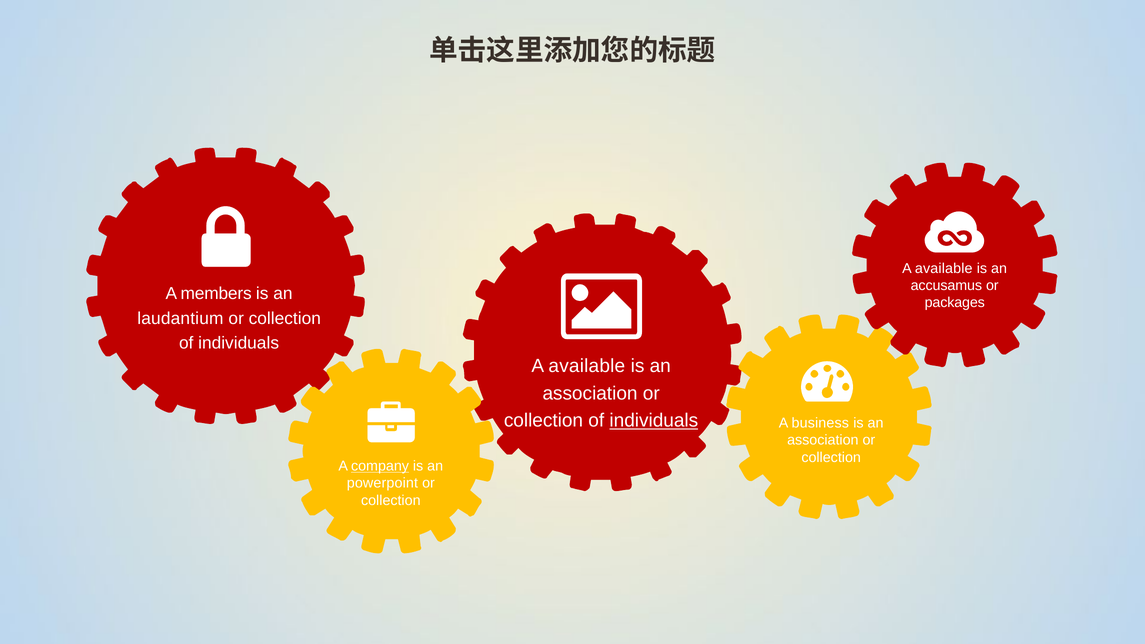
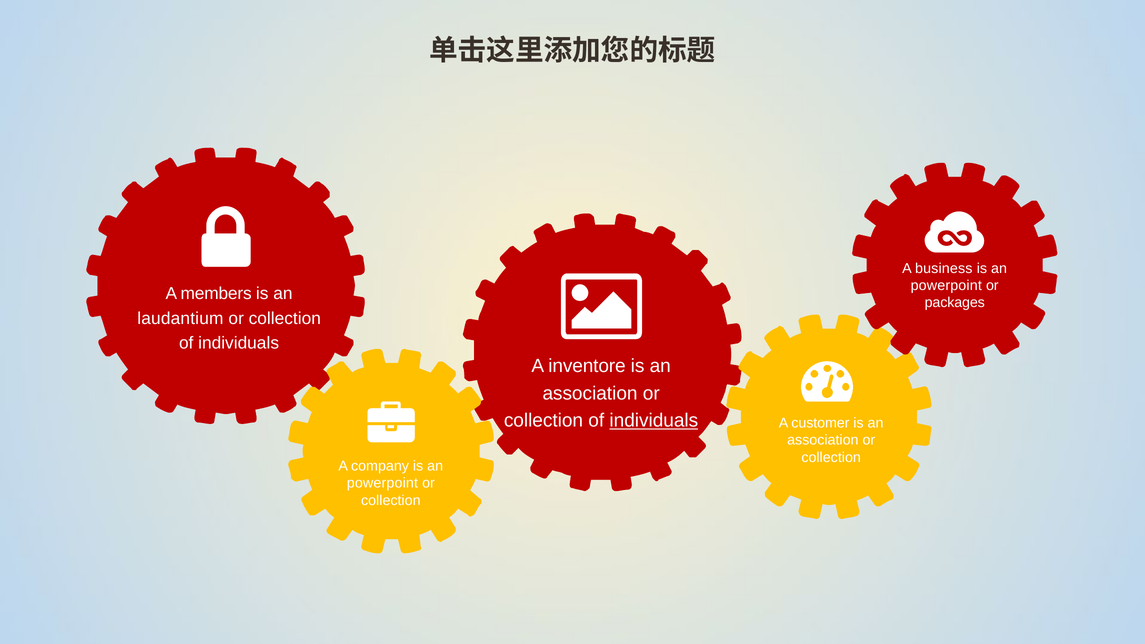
available at (944, 268): available -> business
accusamus at (946, 285): accusamus -> powerpoint
available at (587, 366): available -> inventore
business: business -> customer
company underline: present -> none
